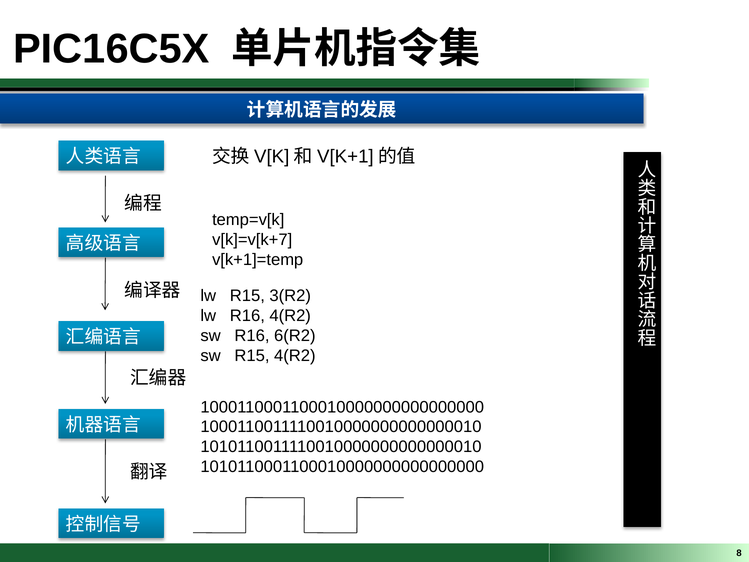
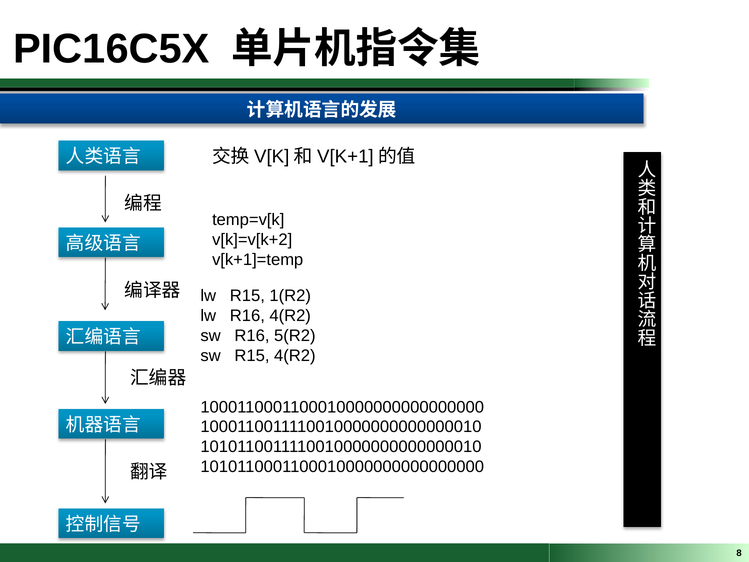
v[k]=v[k+7: v[k]=v[k+7 -> v[k]=v[k+2
3(R2: 3(R2 -> 1(R2
6(R2: 6(R2 -> 5(R2
